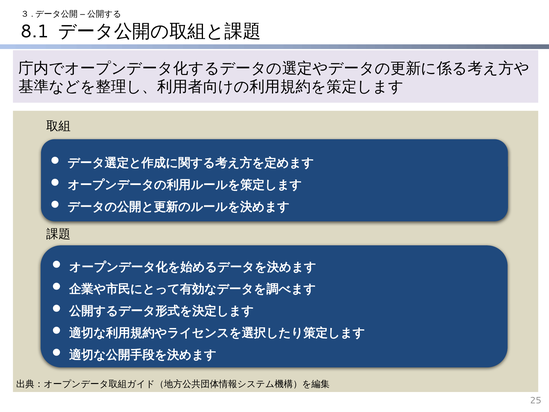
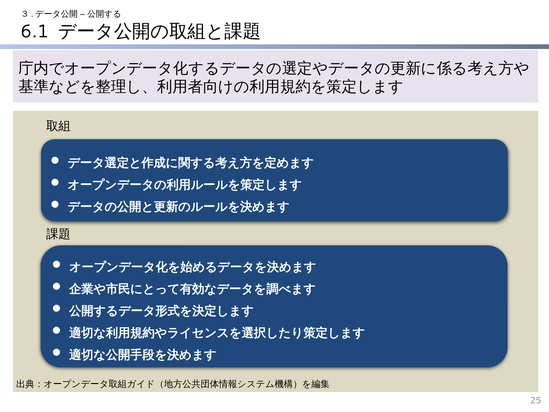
8.1: 8.1 -> 6.1
